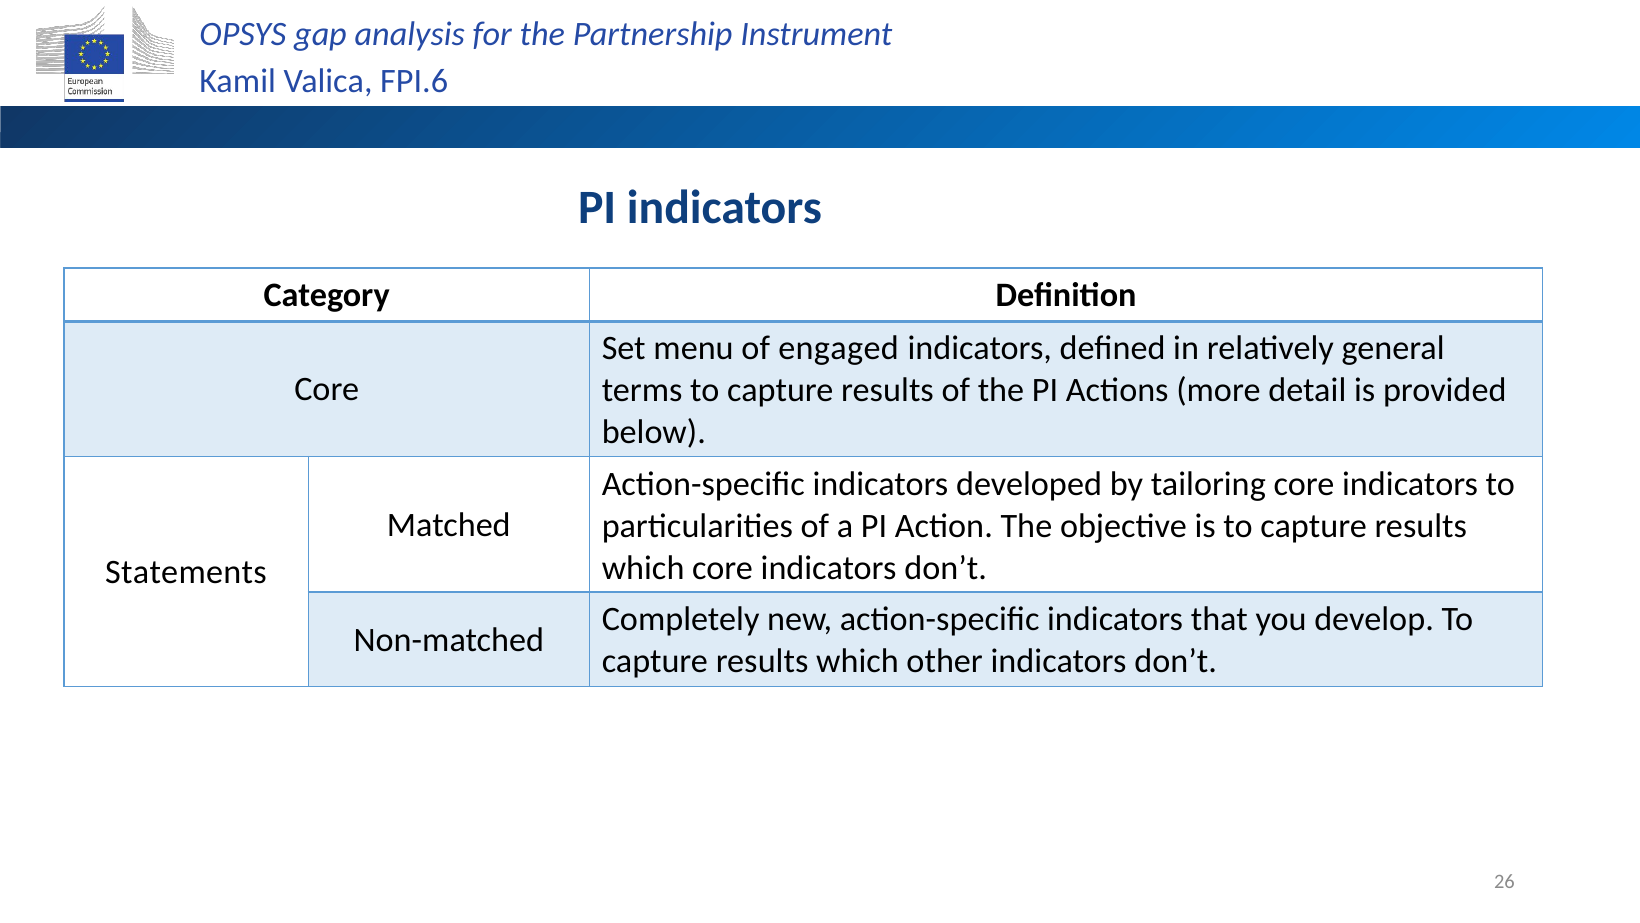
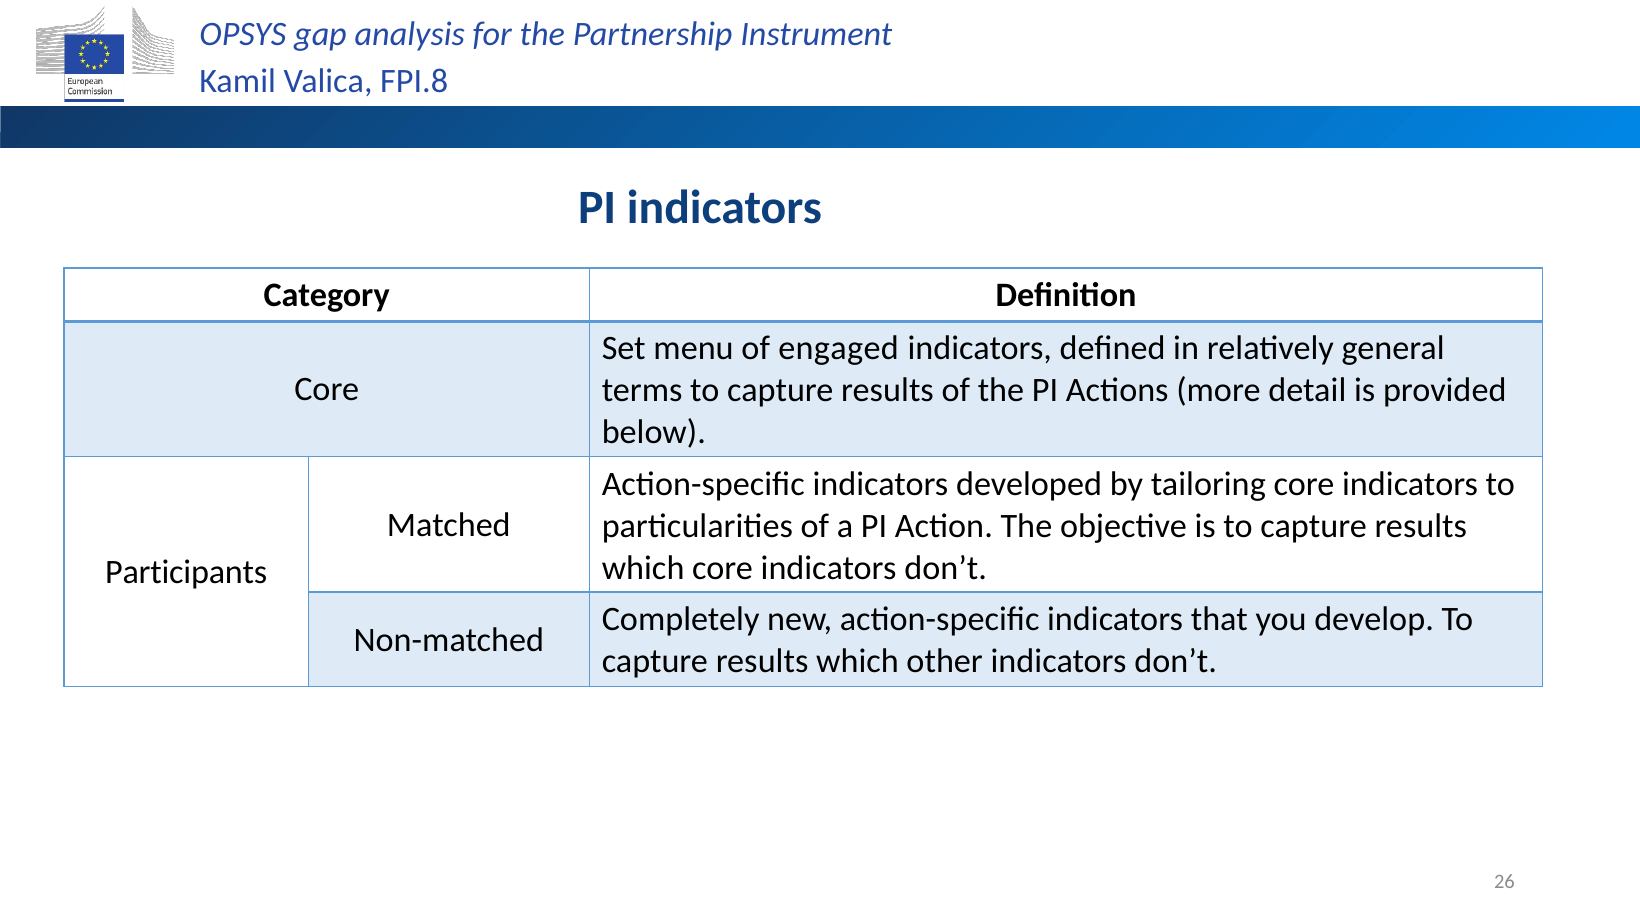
FPI.6: FPI.6 -> FPI.8
Statements: Statements -> Participants
